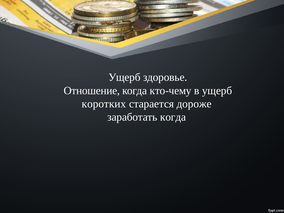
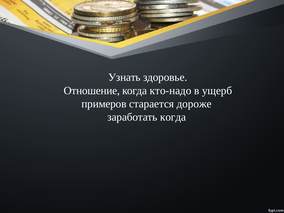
Ущерб at (124, 77): Ущерб -> Узнать
кто-чему: кто-чему -> кто-надо
коротких: коротких -> примеров
